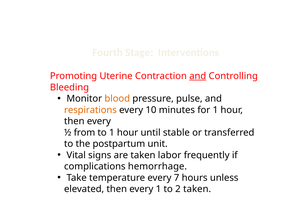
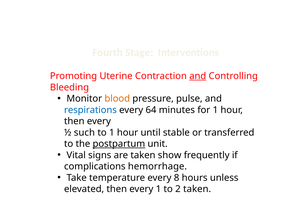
respirations colour: orange -> blue
10: 10 -> 64
from: from -> such
postpartum underline: none -> present
labor: labor -> show
7: 7 -> 8
